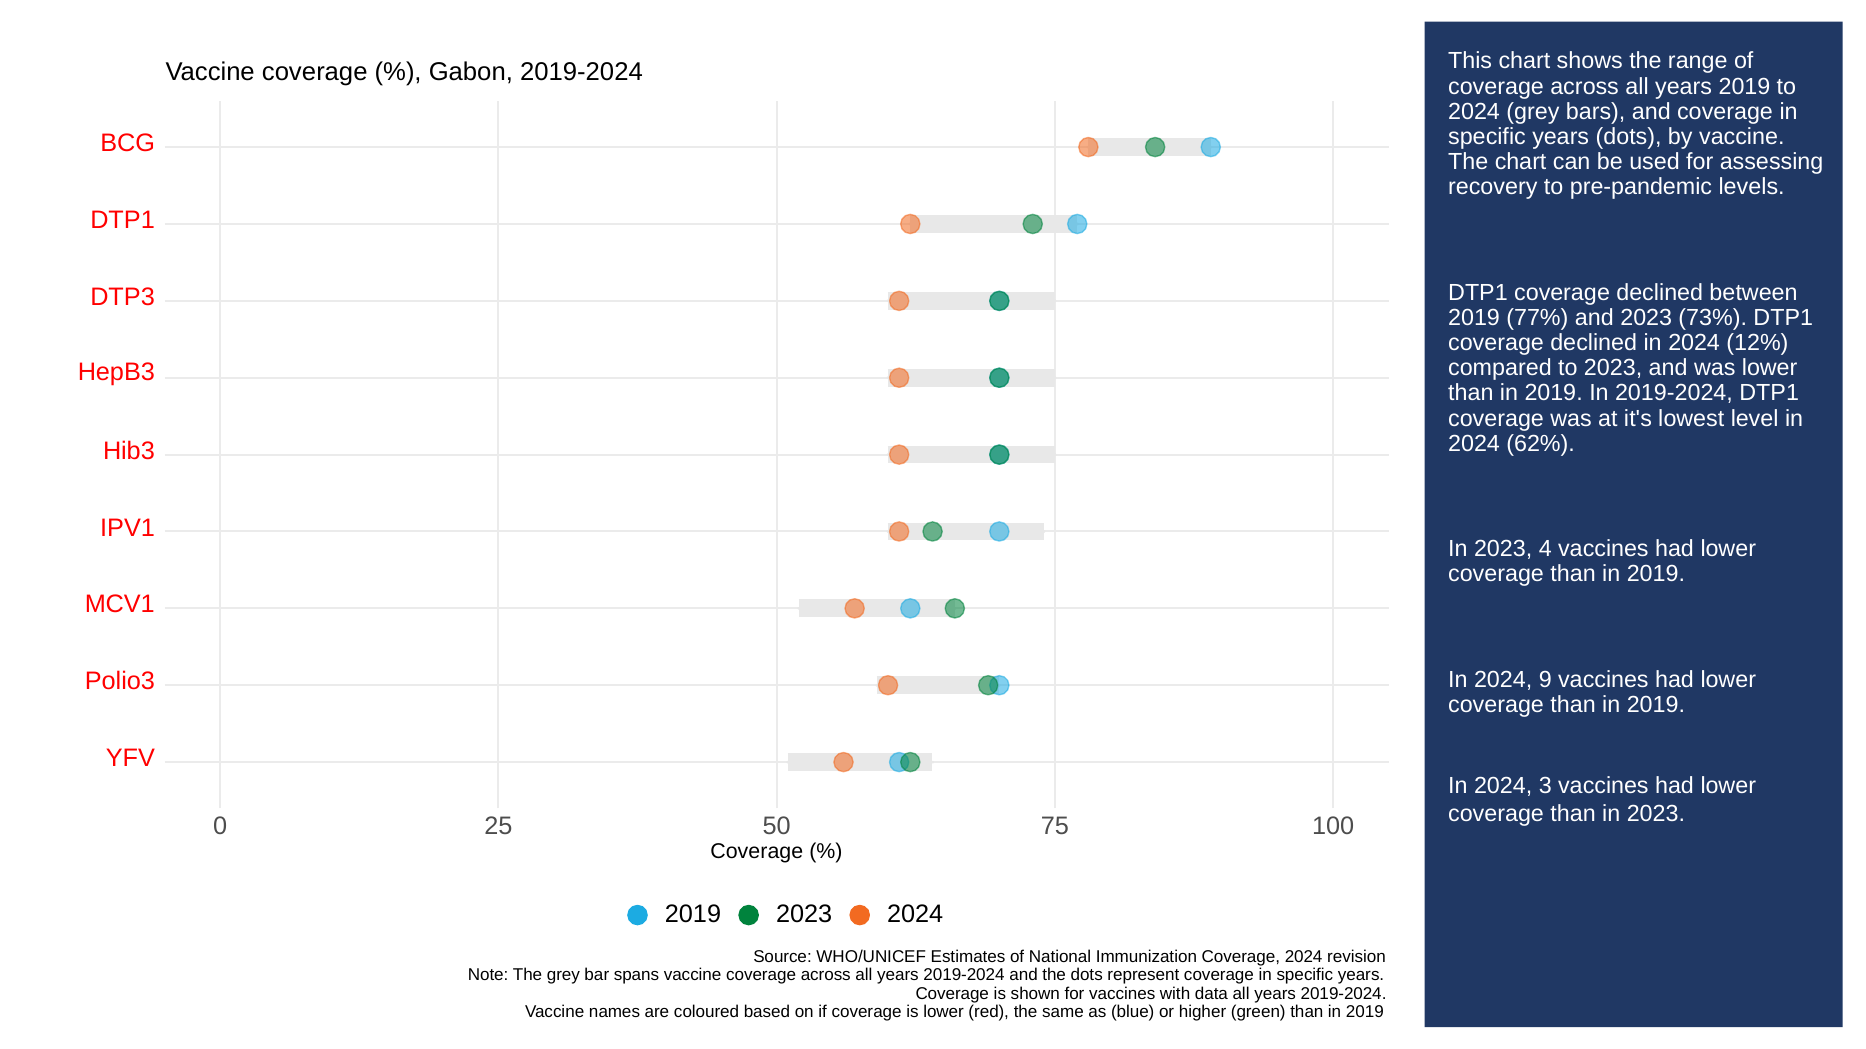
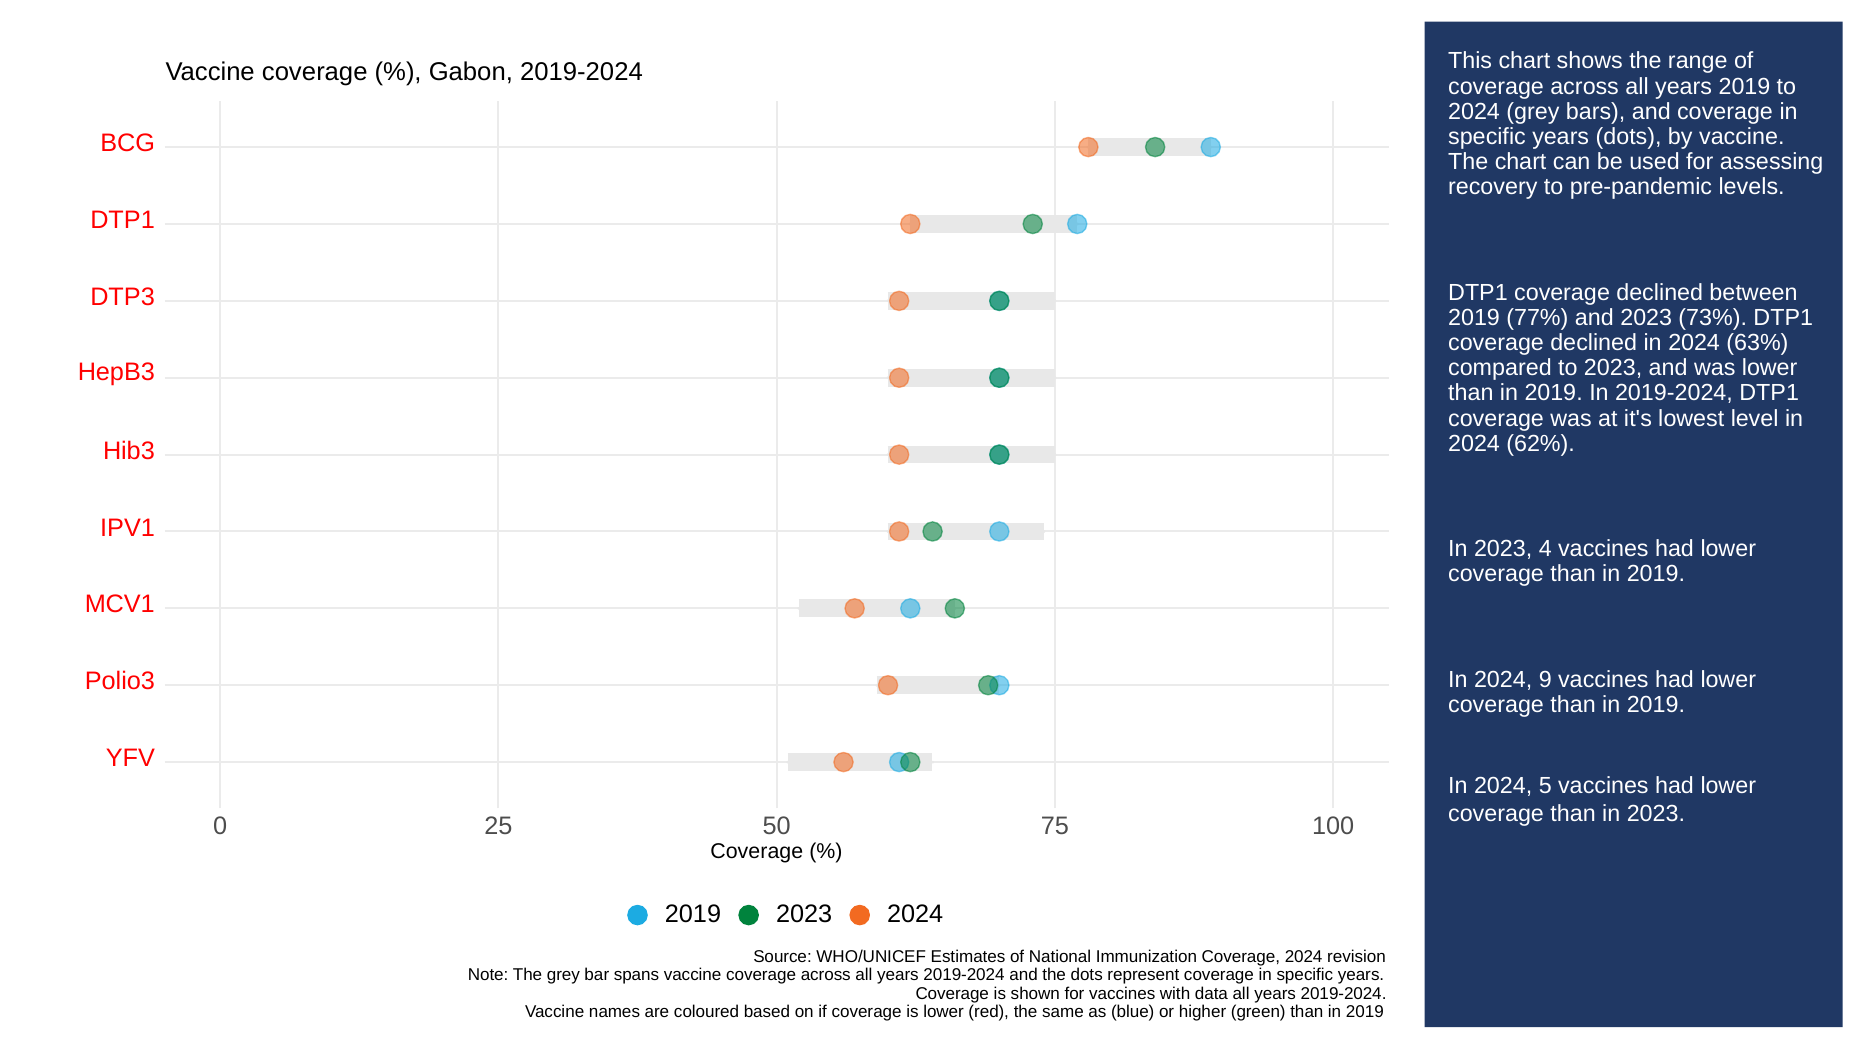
12%: 12% -> 63%
3: 3 -> 5
